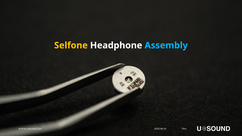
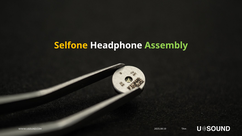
Assembly colour: light blue -> light green
